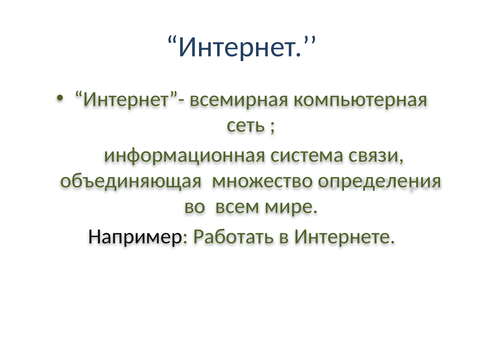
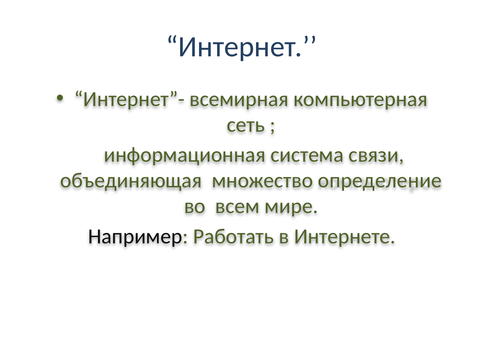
определения: определения -> определение
